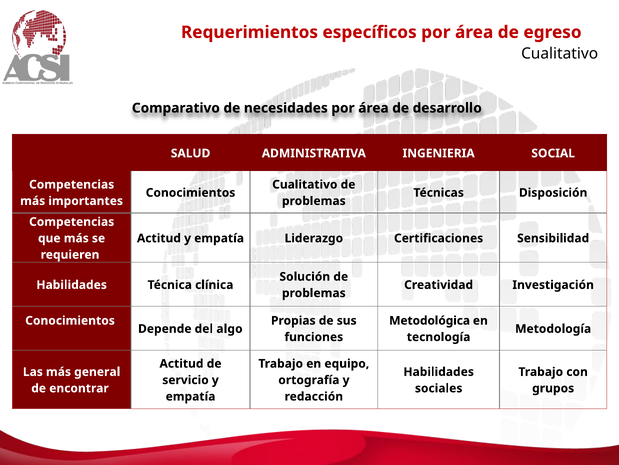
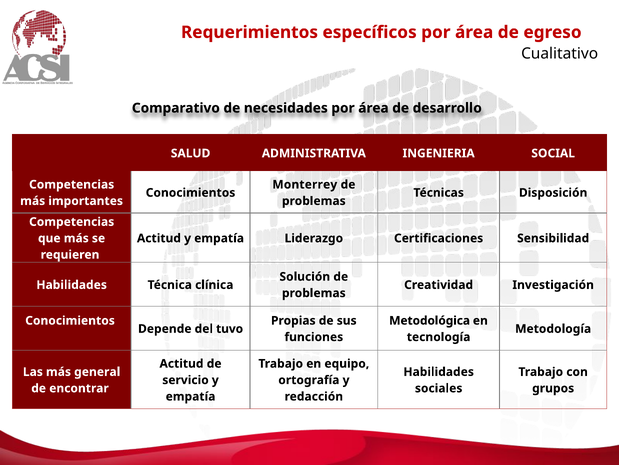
Cualitativo at (305, 184): Cualitativo -> Monterrey
algo: algo -> tuvo
